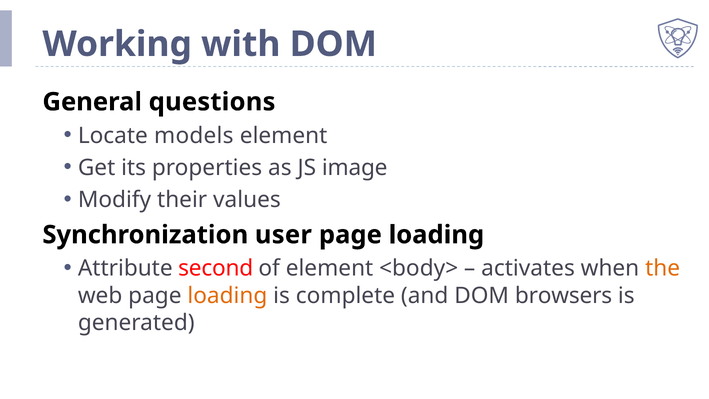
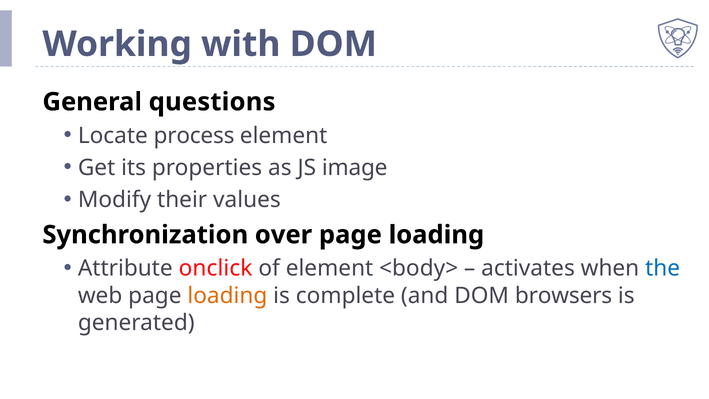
models: models -> process
user: user -> over
second: second -> onclick
the colour: orange -> blue
